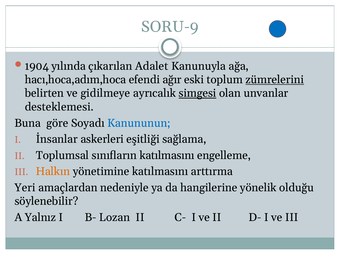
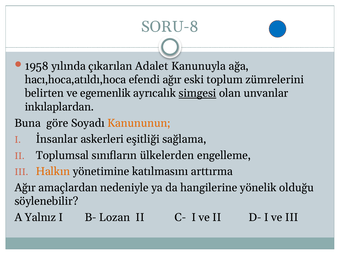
SORU-9: SORU-9 -> SORU-8
1904: 1904 -> 1958
hacı,hoca,adım,hoca: hacı,hoca,adım,hoca -> hacı,hoca,atıldı,hoca
zümrelerini underline: present -> none
gidilmeye: gidilmeye -> egemenlik
desteklemesi: desteklemesi -> inkılaplardan
Kanununun colour: blue -> orange
sınıfların katılmasını: katılmasını -> ülkelerden
Yeri at (25, 188): Yeri -> Ağır
